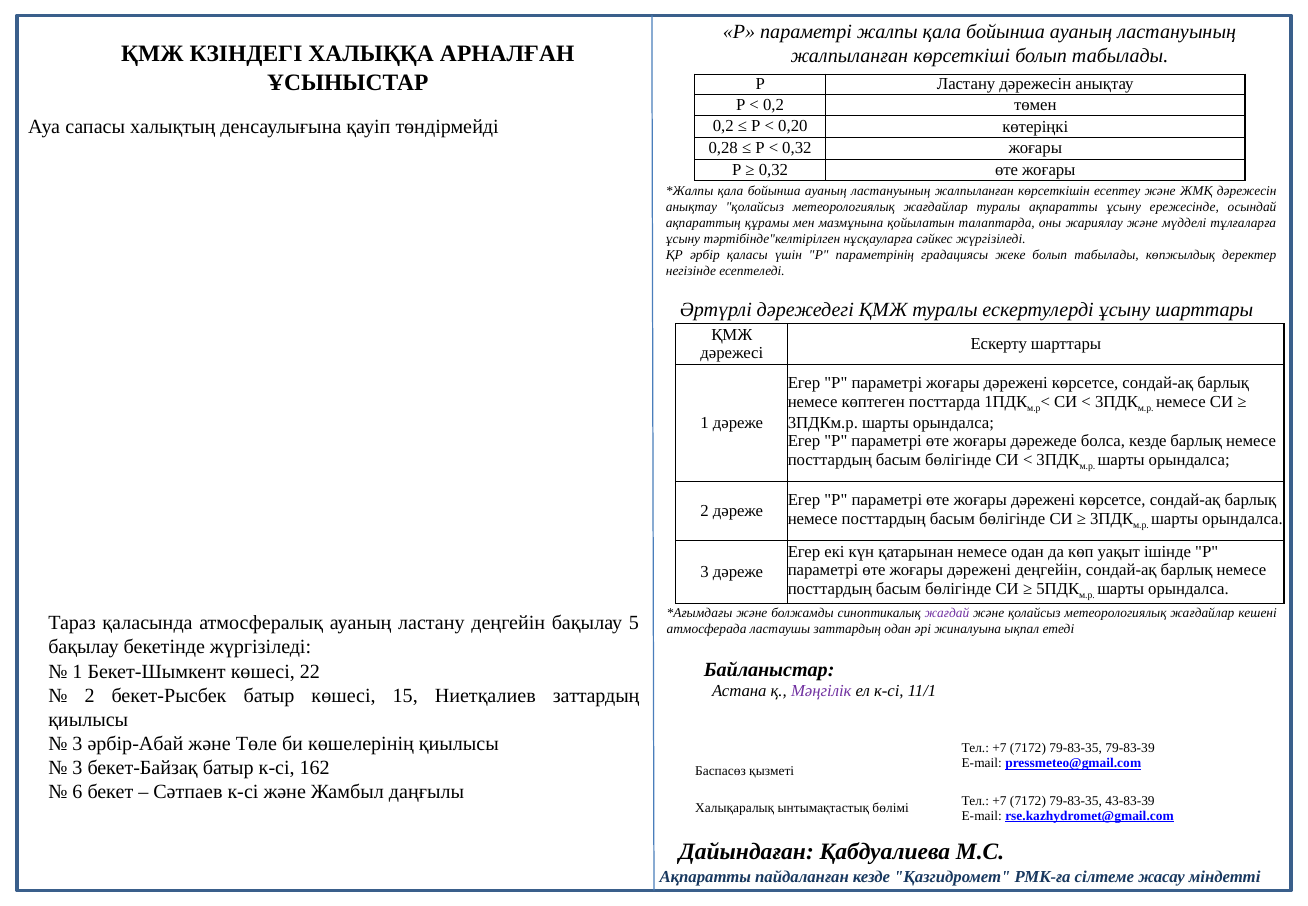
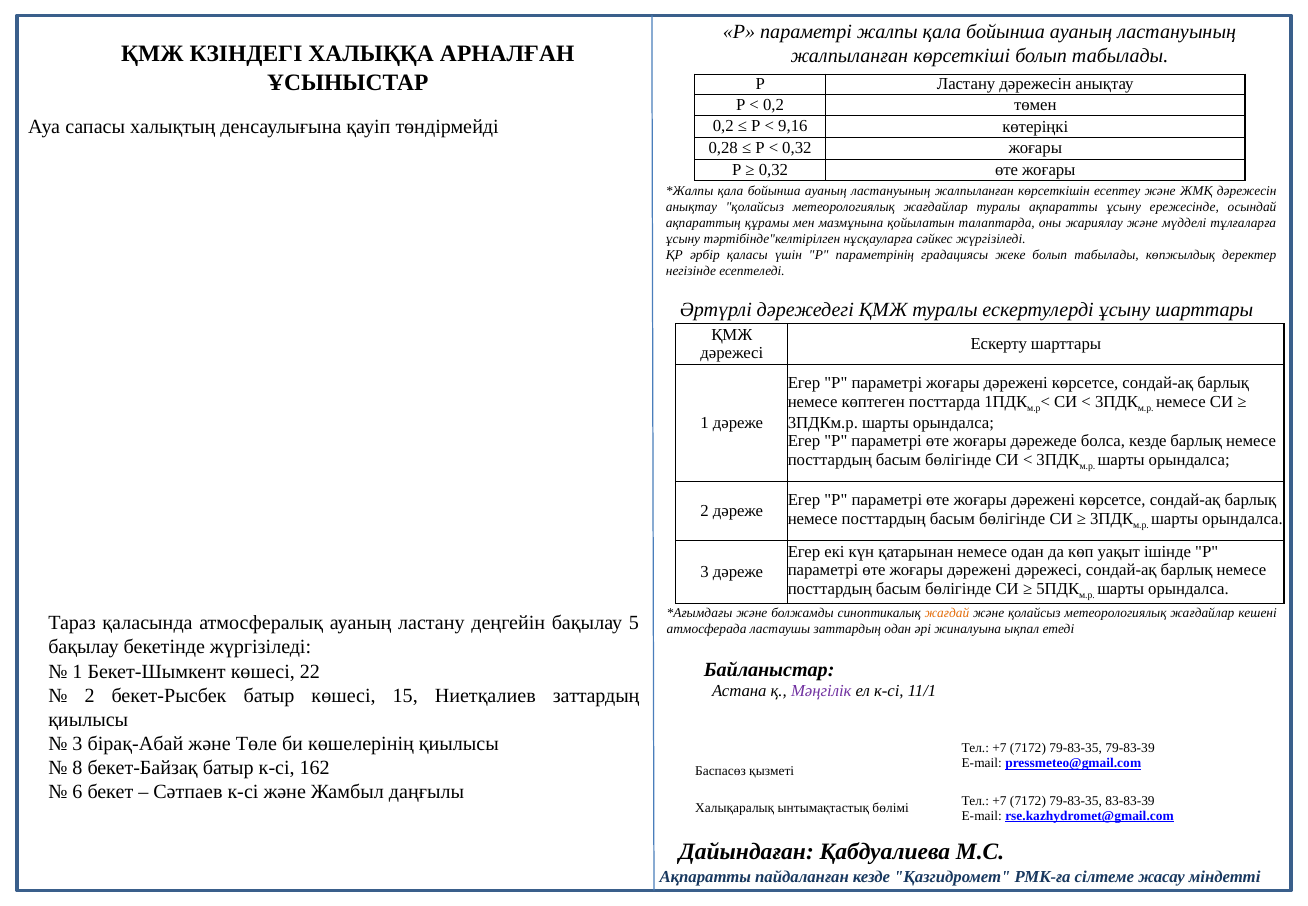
0,20: 0,20 -> 9,16
дәрежені деңгейін: деңгейін -> дәрежесі
жағдай colour: purple -> orange
әрбір-Абай: әрбір-Абай -> бірақ-Абай
3 at (78, 768): 3 -> 8
43-83-39: 43-83-39 -> 83-83-39
